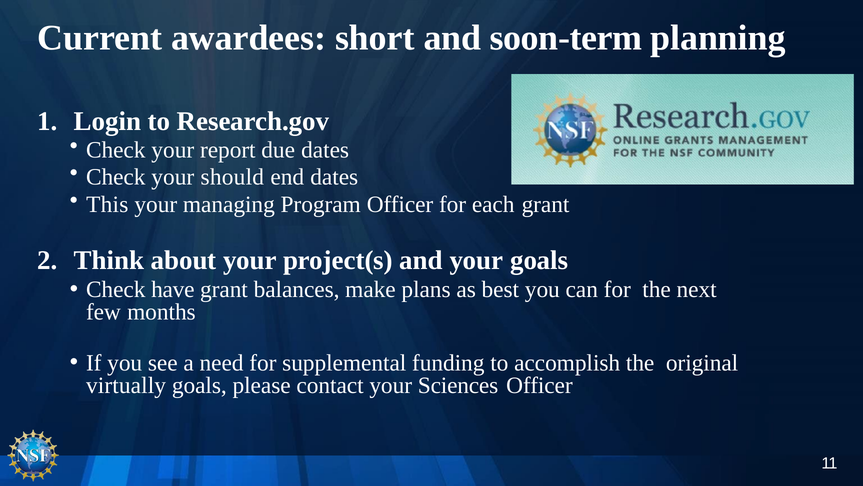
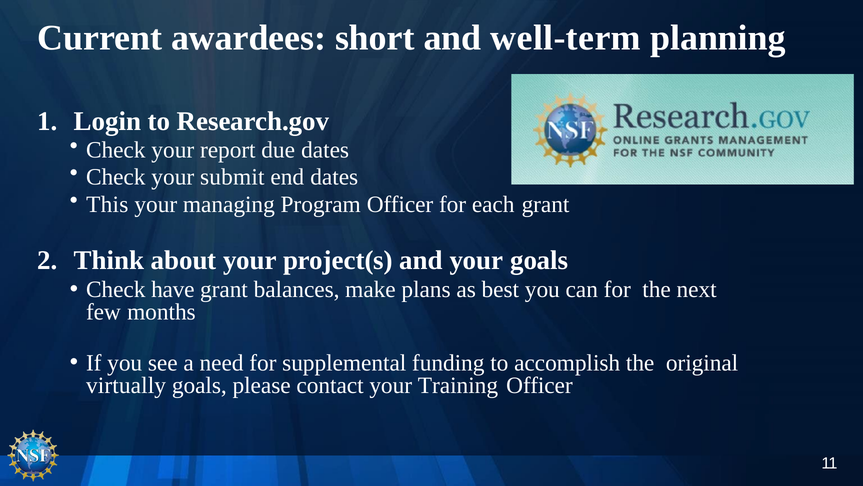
soon-term: soon-term -> well-term
should: should -> submit
Sciences: Sciences -> Training
